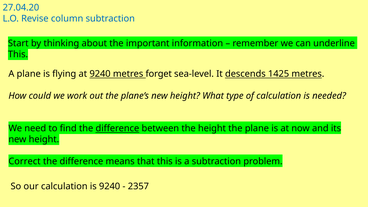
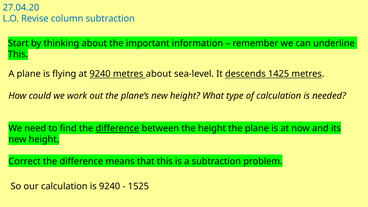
metres forget: forget -> about
2357: 2357 -> 1525
